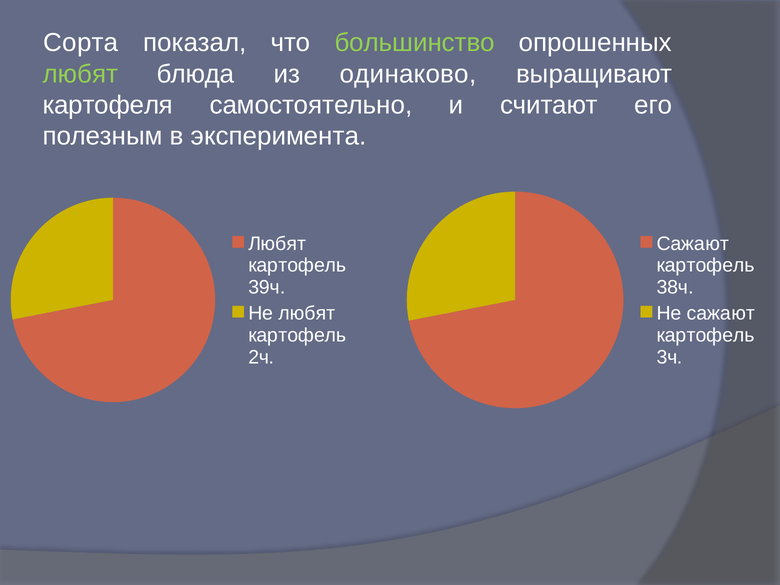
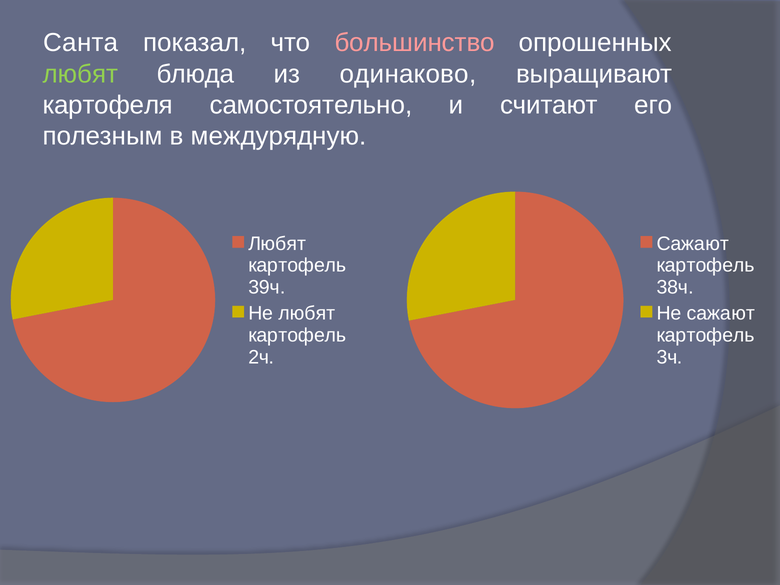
Сорта: Сорта -> Санта
большинство colour: light green -> pink
эксперимента: эксперимента -> междурядную
